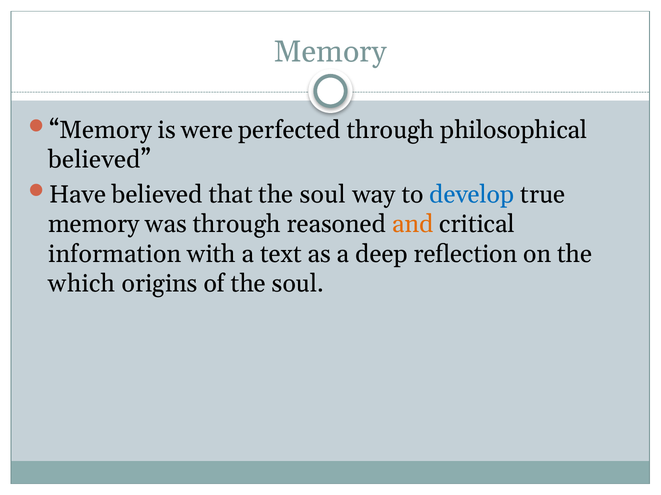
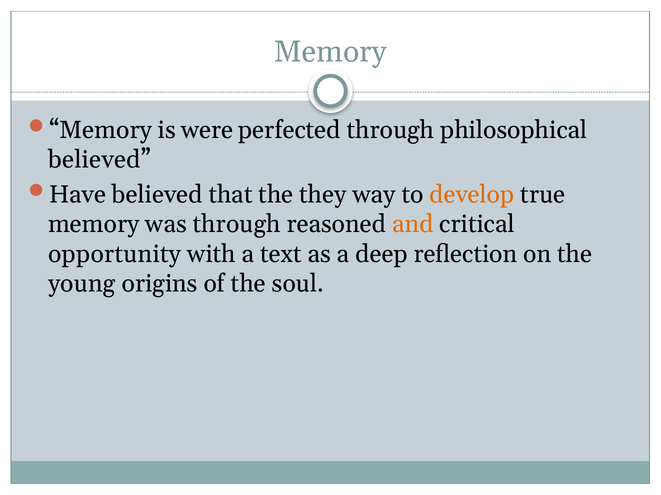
that the soul: soul -> they
develop colour: blue -> orange
information: information -> opportunity
which: which -> young
